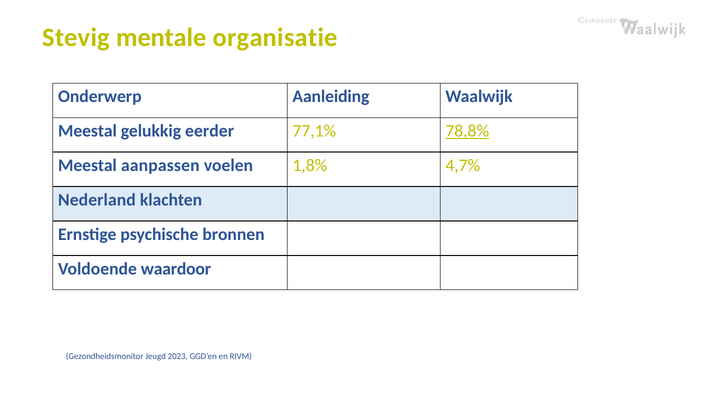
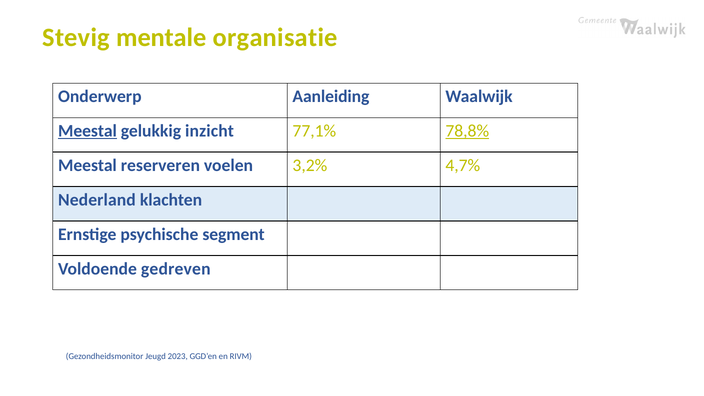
Meestal at (87, 131) underline: none -> present
eerder: eerder -> inzicht
aanpassen: aanpassen -> reserveren
1,8%: 1,8% -> 3,2%
bronnen: bronnen -> segment
waardoor: waardoor -> gedreven
